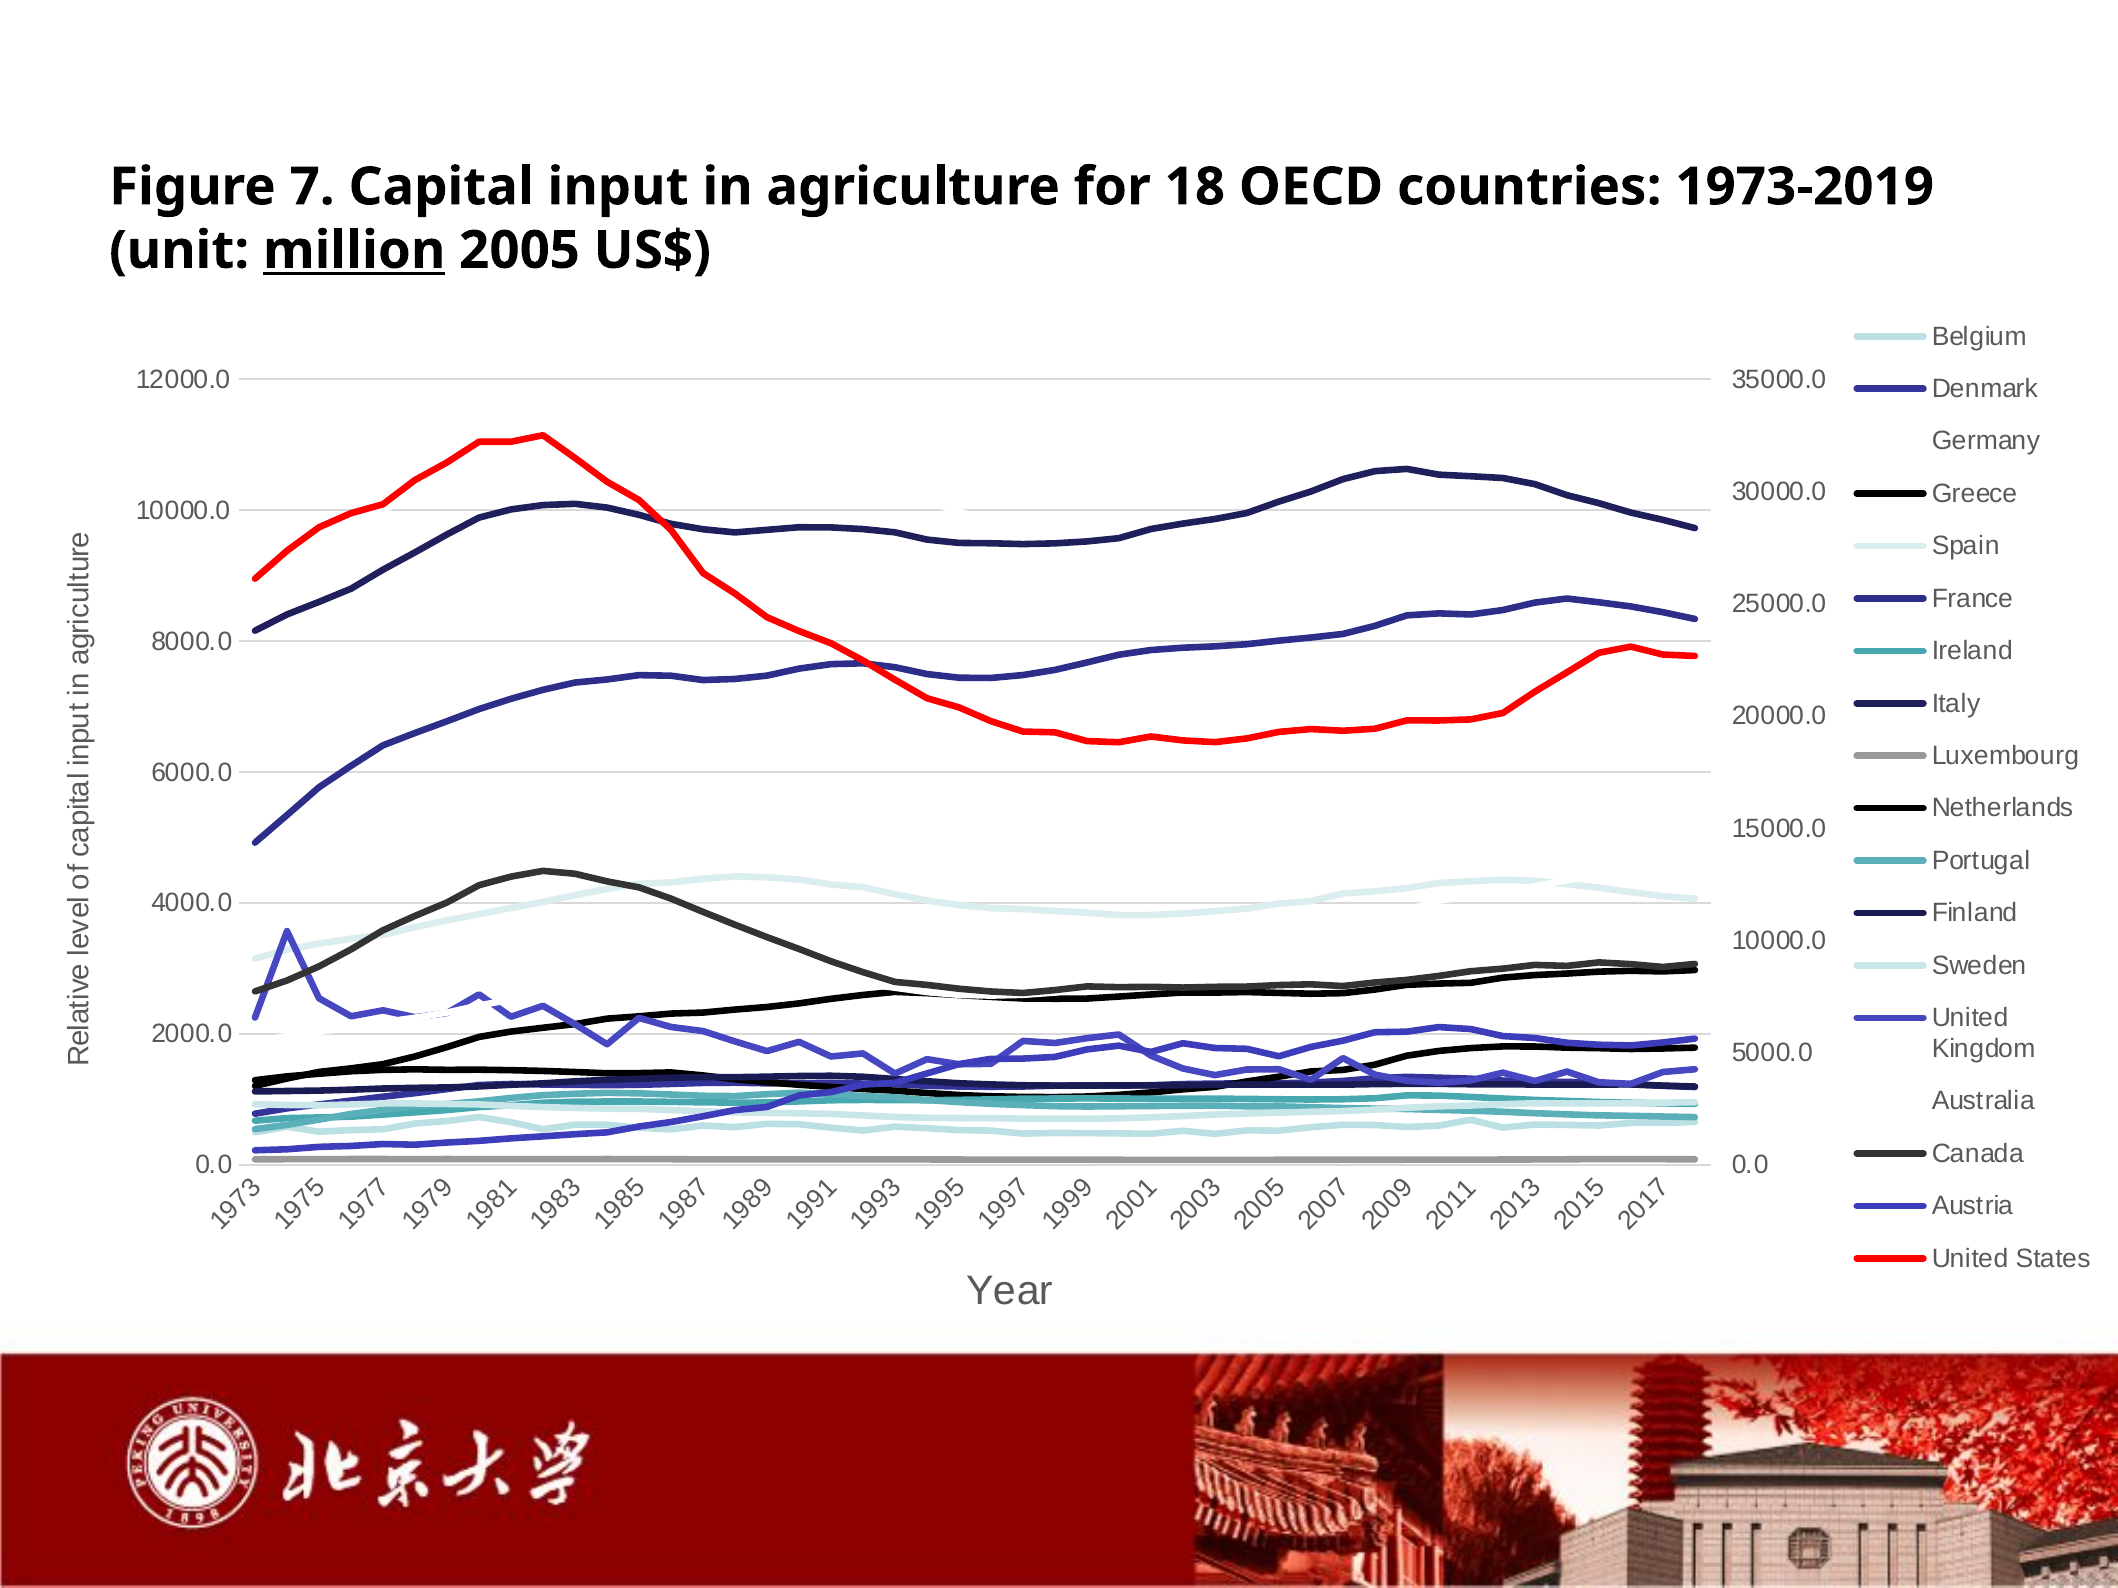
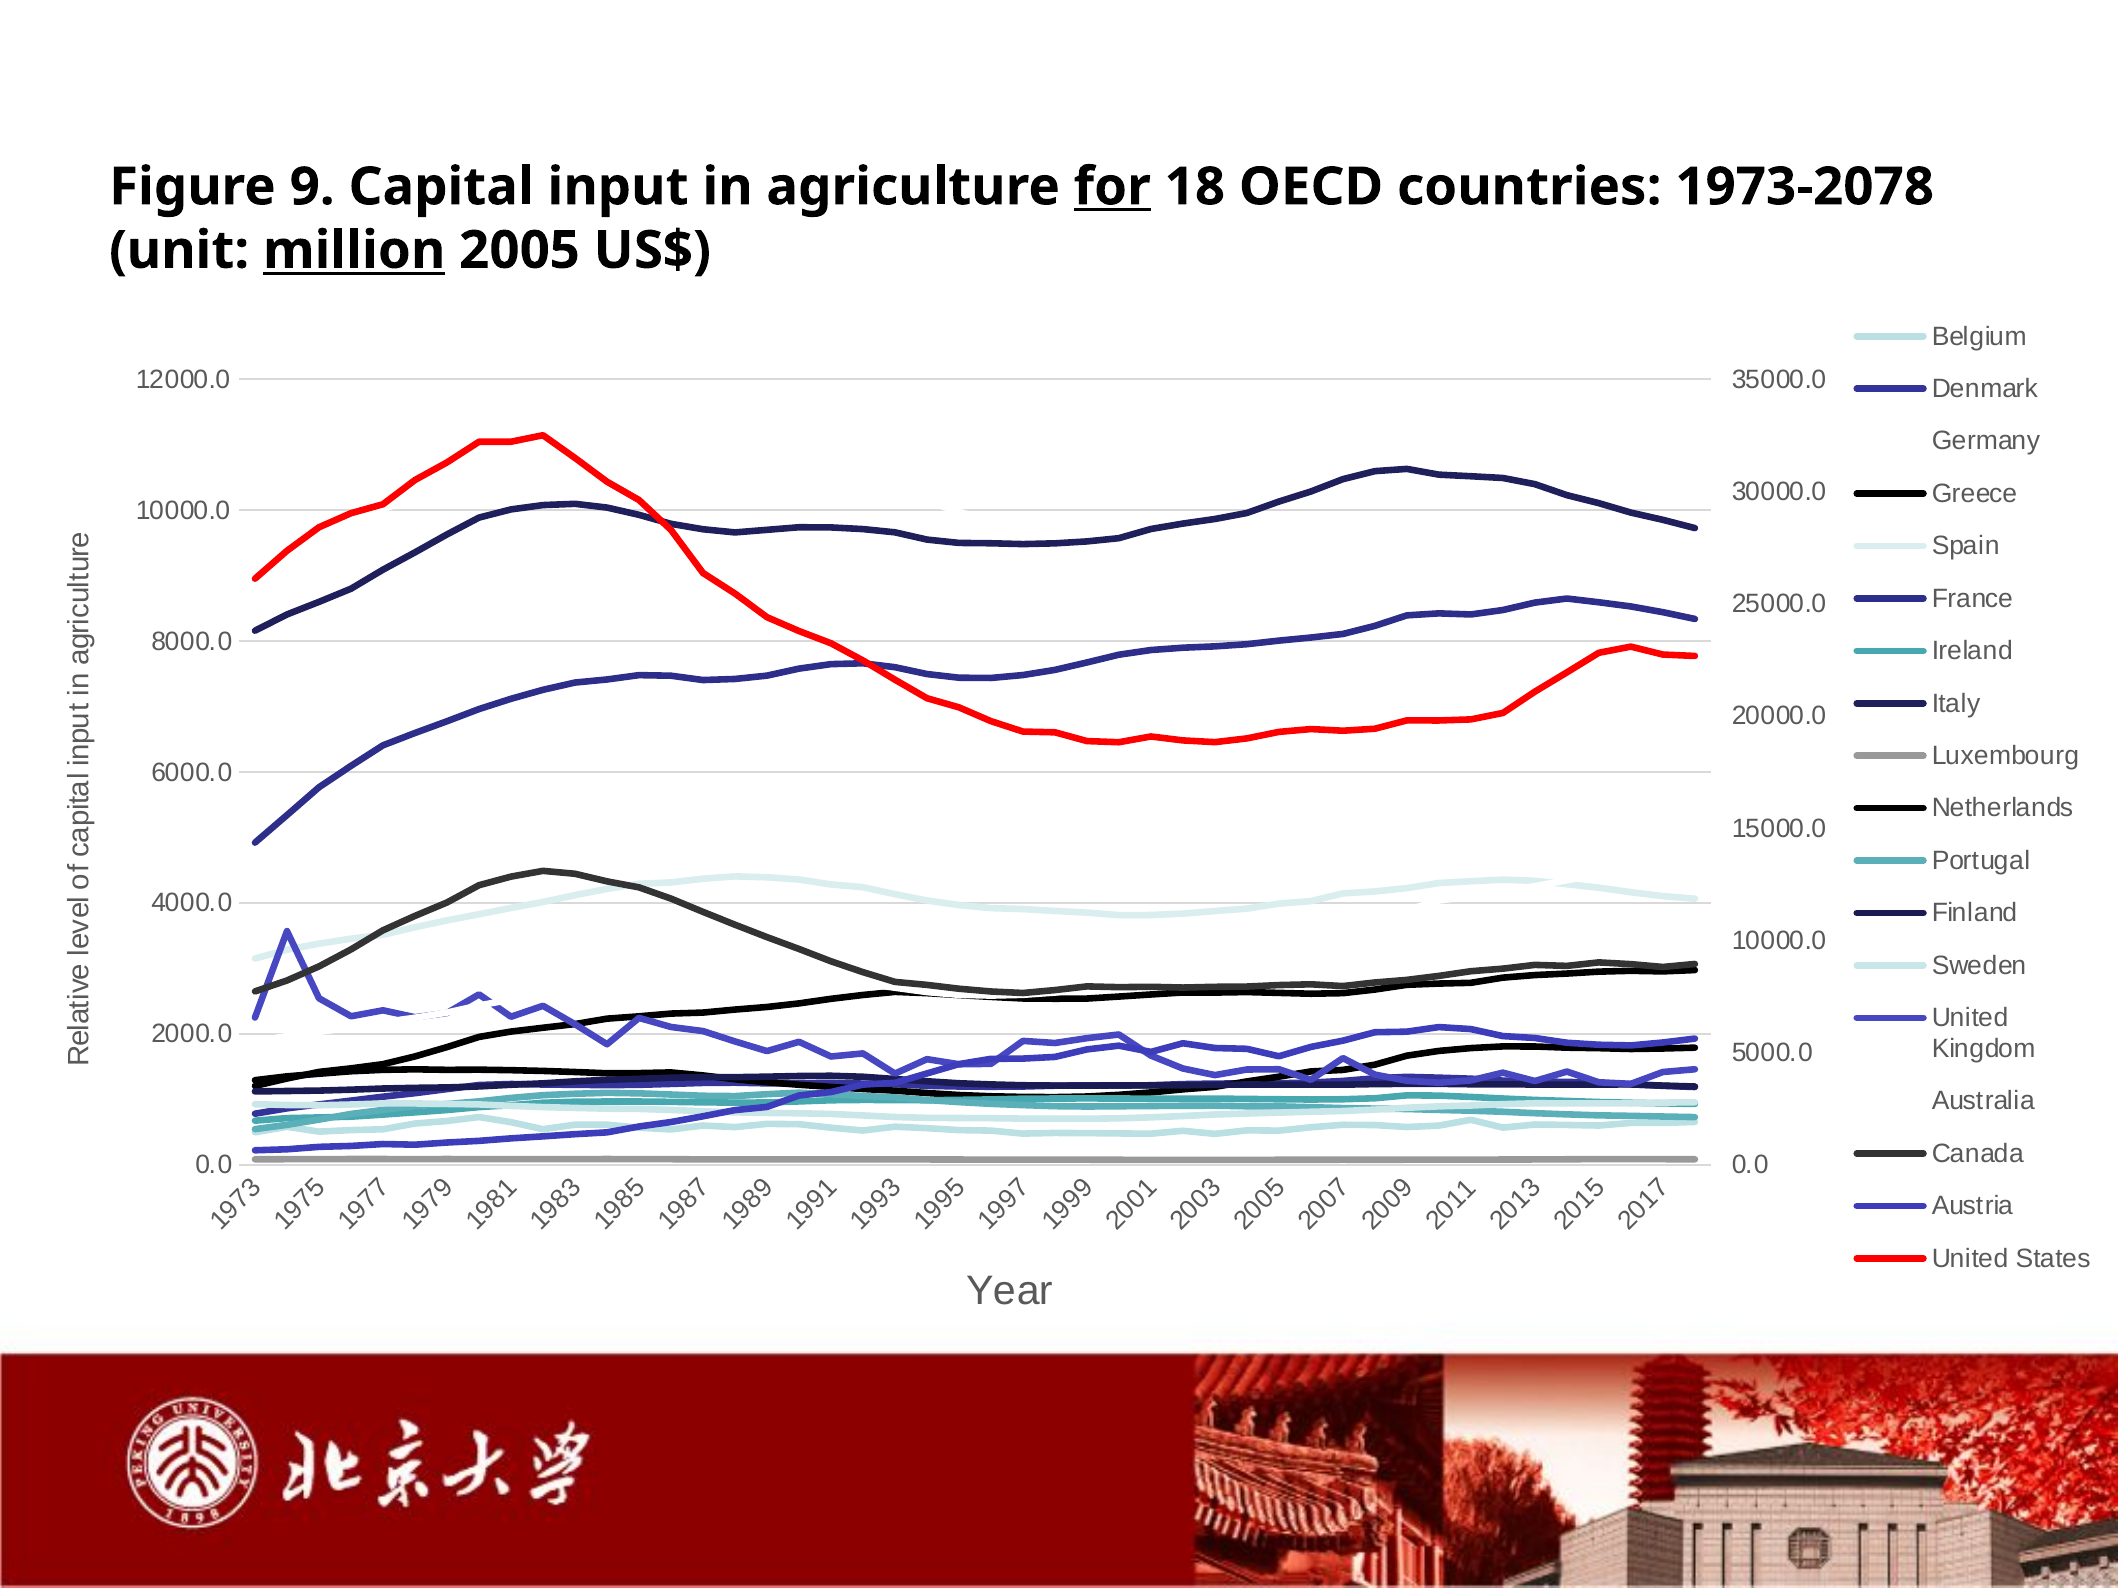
Figure 7: 7 -> 9
for underline: none -> present
1973-2019: 1973-2019 -> 1973-2078
